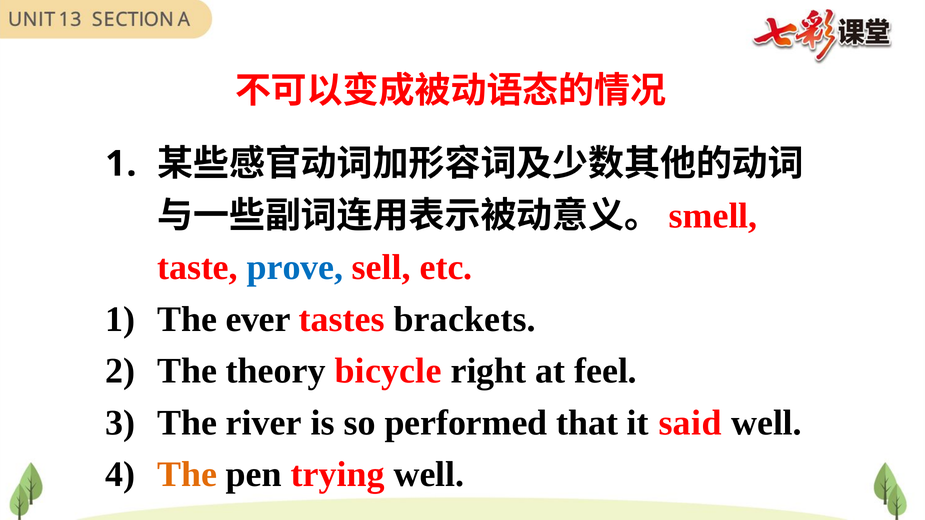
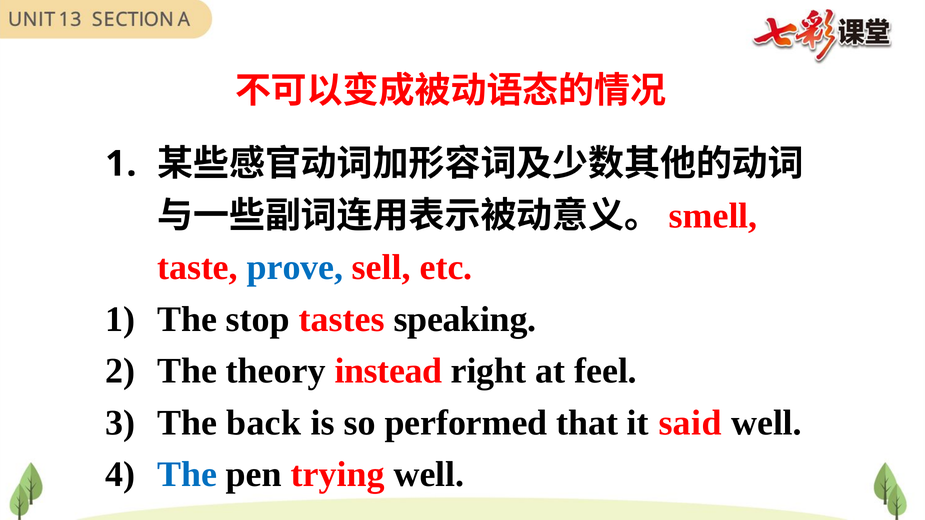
ever: ever -> stop
brackets: brackets -> speaking
bicycle: bicycle -> instead
river: river -> back
The at (187, 475) colour: orange -> blue
